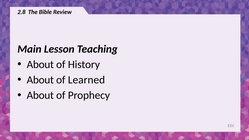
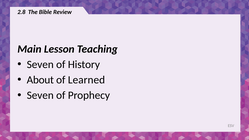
About at (40, 65): About -> Seven
About at (40, 96): About -> Seven
